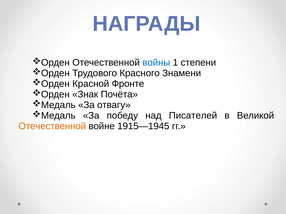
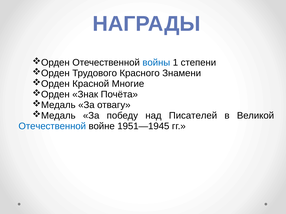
Фронте: Фронте -> Многие
Отечественной at (52, 126) colour: orange -> blue
1915—1945: 1915—1945 -> 1951—1945
